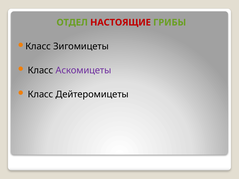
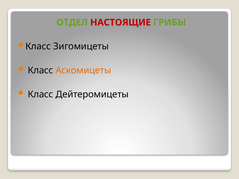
Аскомицеты colour: purple -> orange
